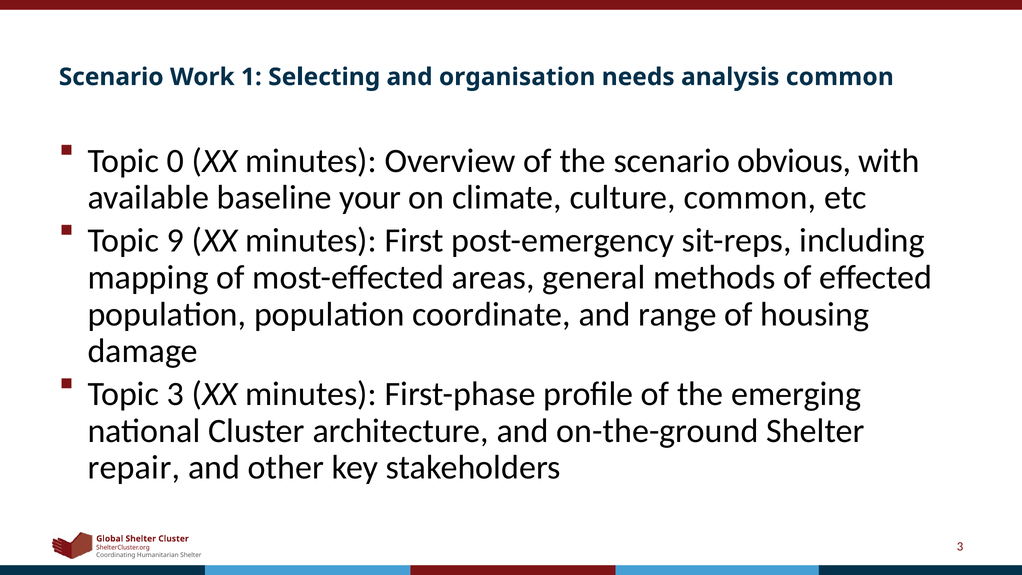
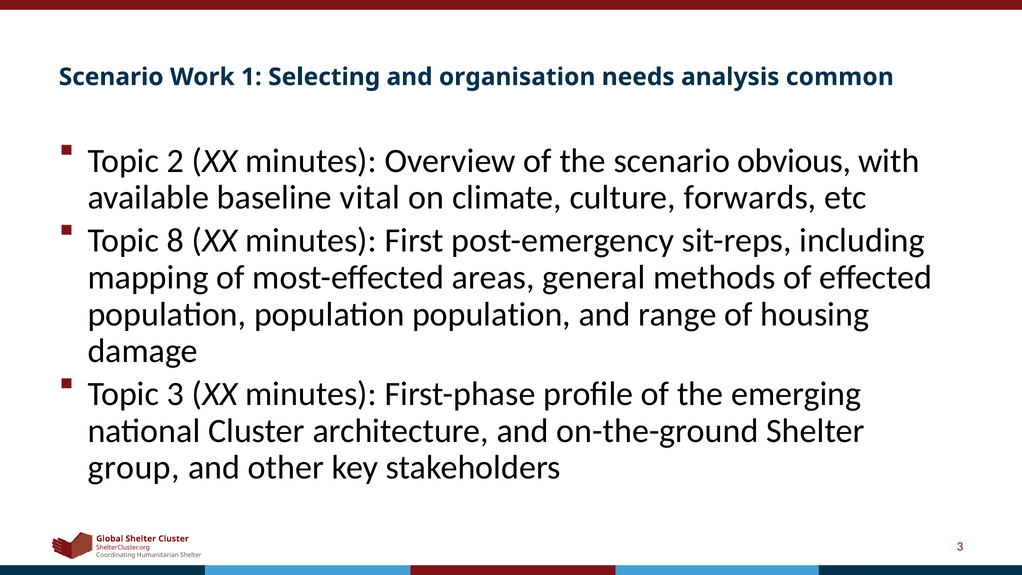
0: 0 -> 2
your: your -> vital
culture common: common -> forwards
9: 9 -> 8
population population coordinate: coordinate -> population
repair: repair -> group
